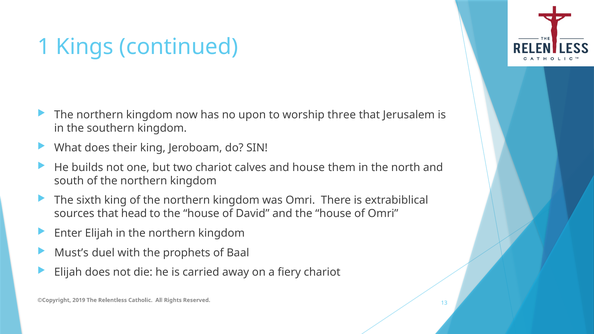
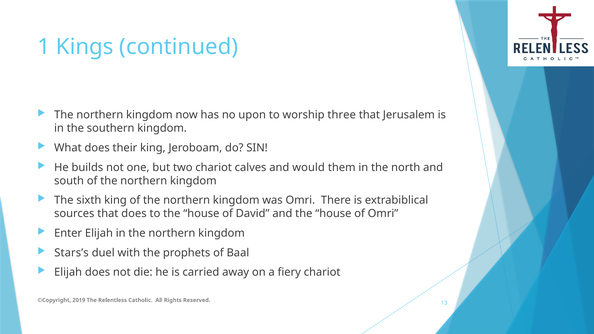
and house: house -> would
that head: head -> does
Must’s: Must’s -> Stars’s
